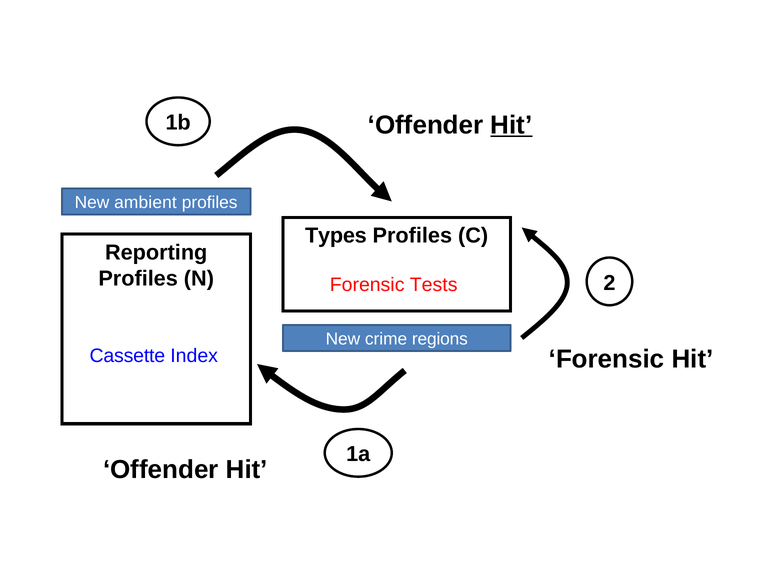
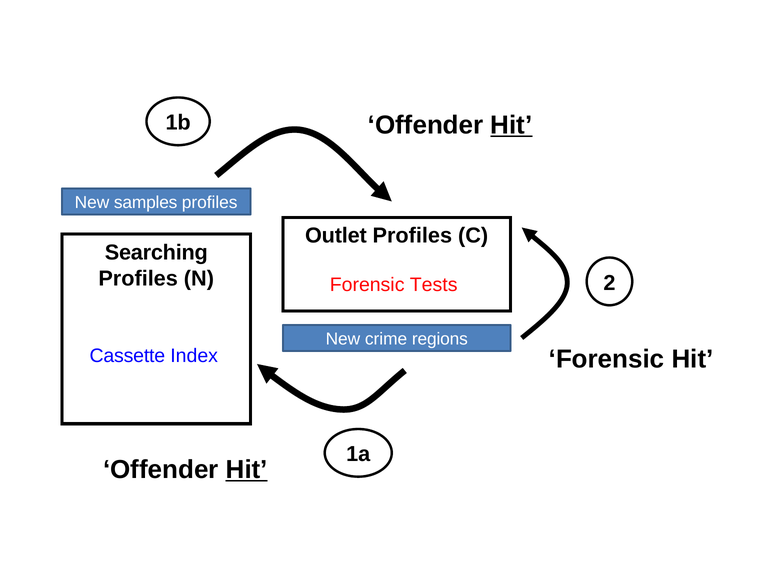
ambient: ambient -> samples
Types: Types -> Outlet
Reporting: Reporting -> Searching
Hit at (247, 470) underline: none -> present
